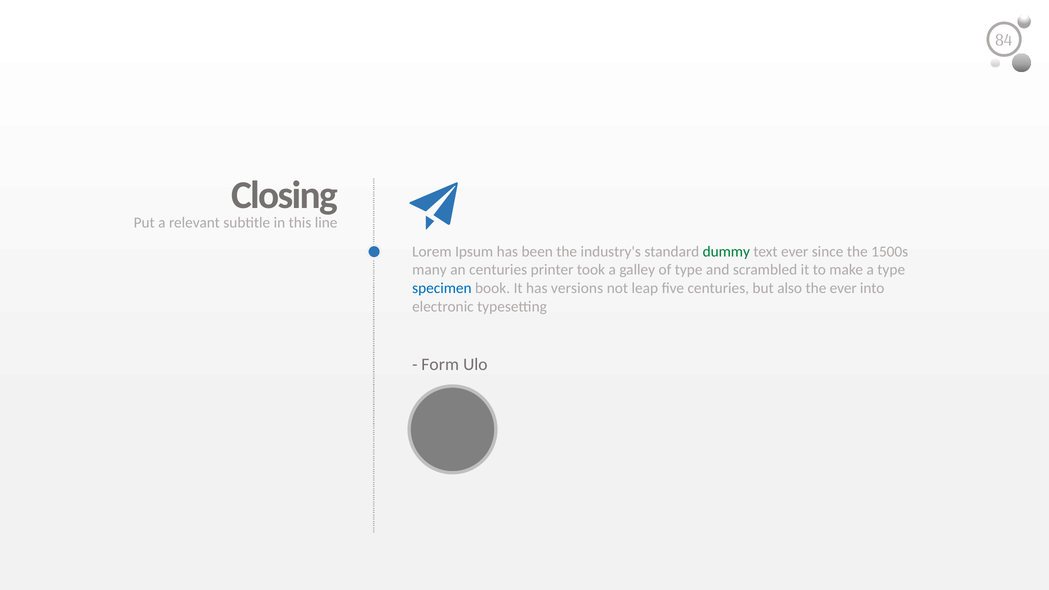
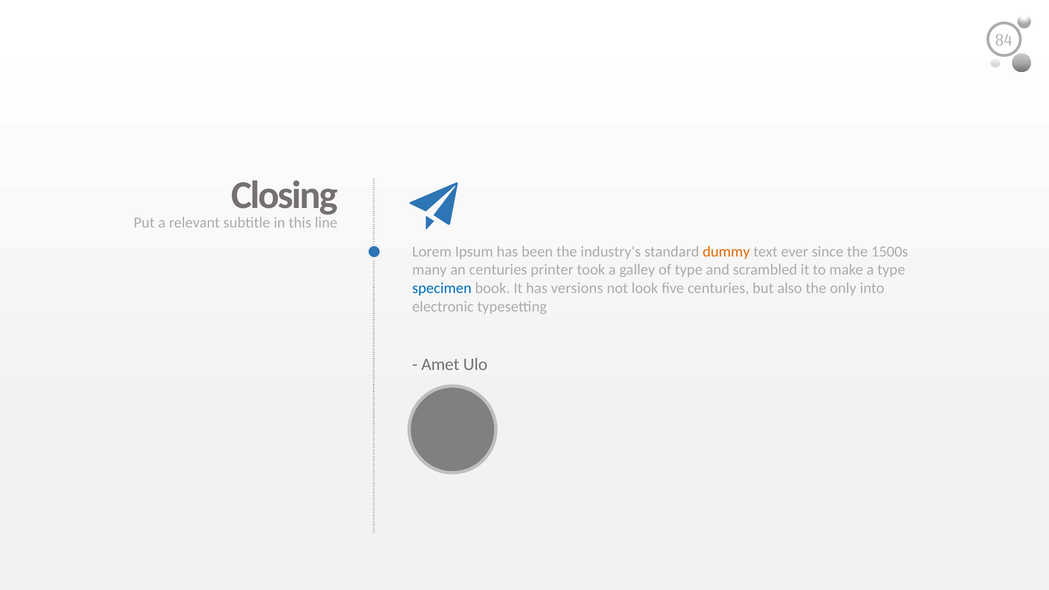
dummy colour: green -> orange
leap: leap -> look
the ever: ever -> only
Form: Form -> Amet
